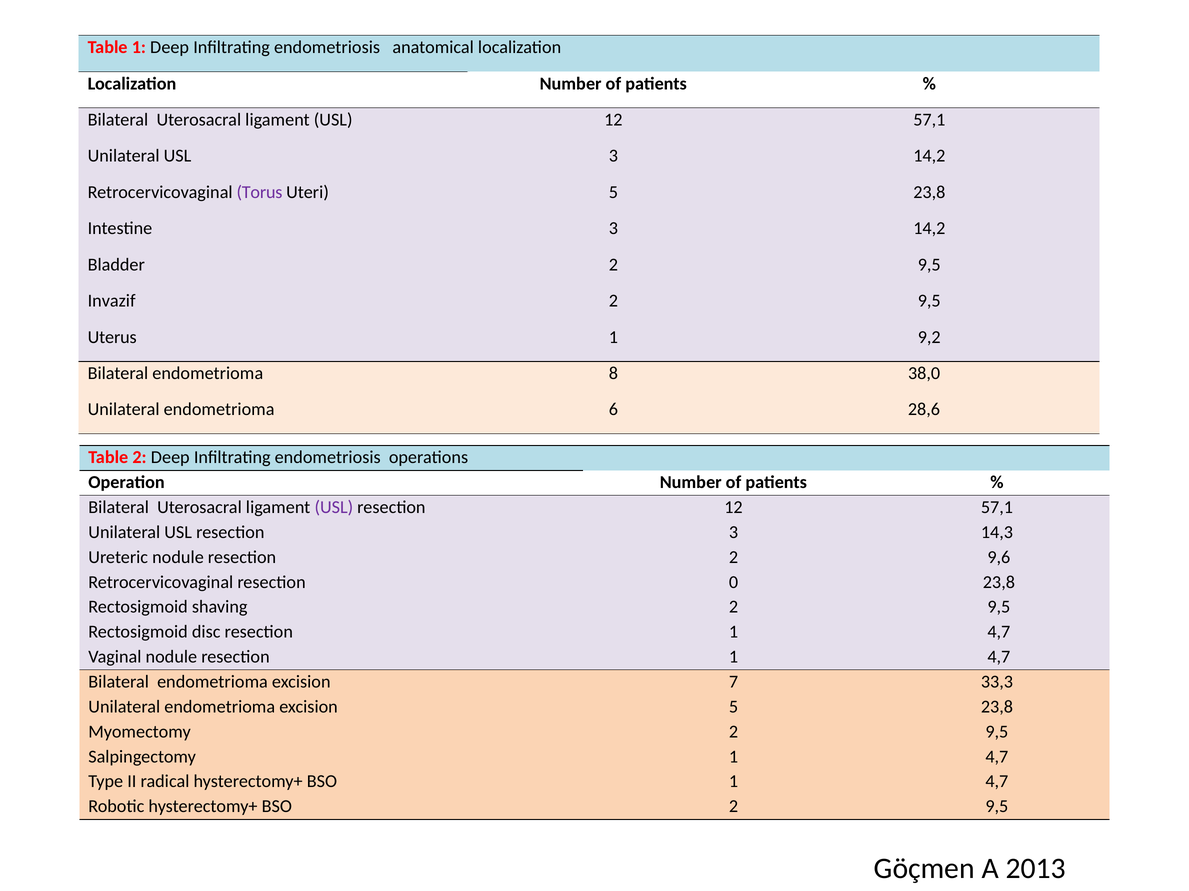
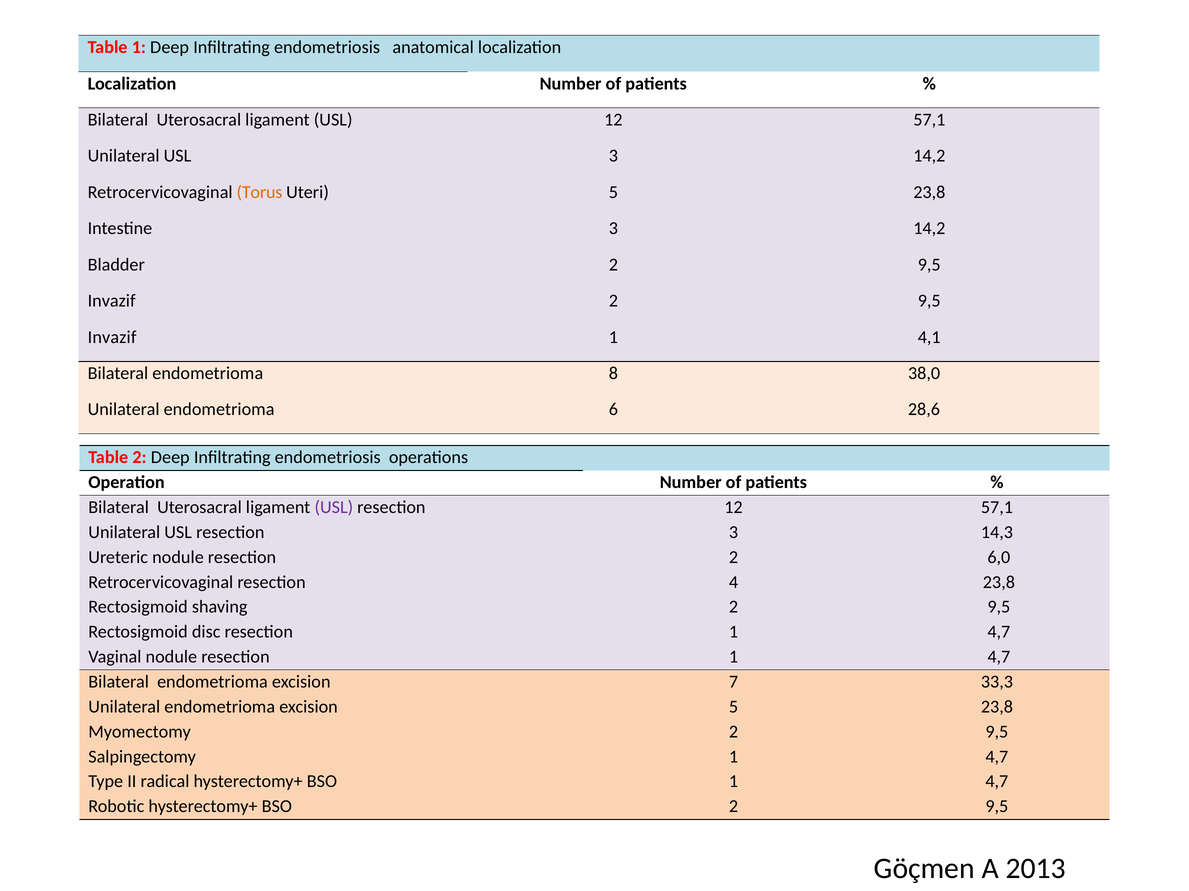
Torus colour: purple -> orange
Uterus at (112, 337): Uterus -> Invazif
9,2: 9,2 -> 4,1
9,6: 9,6 -> 6,0
0: 0 -> 4
